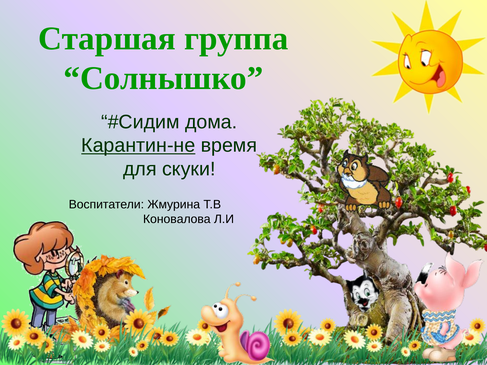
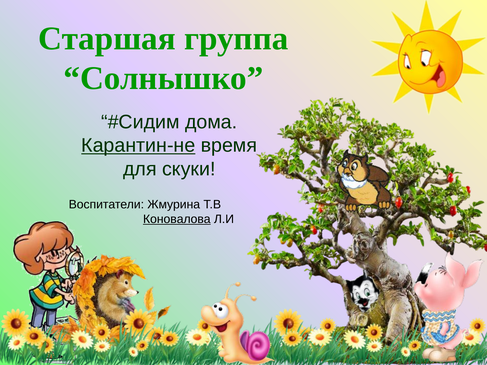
Коновалова underline: none -> present
